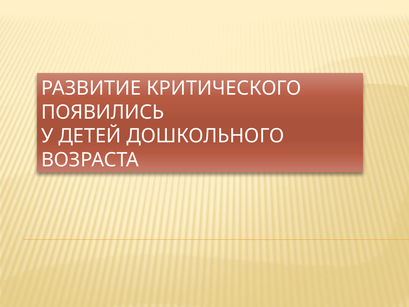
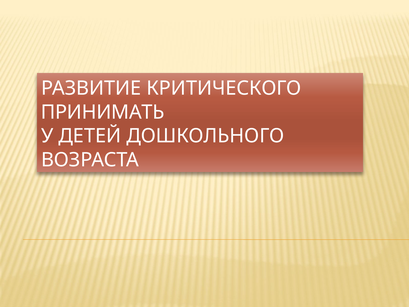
ПОЯВИЛИСЬ: ПОЯВИЛИСЬ -> ПРИНИМАТЬ
